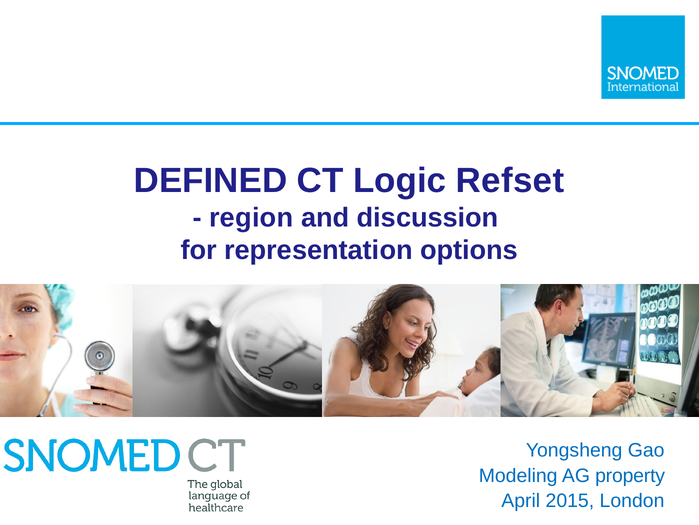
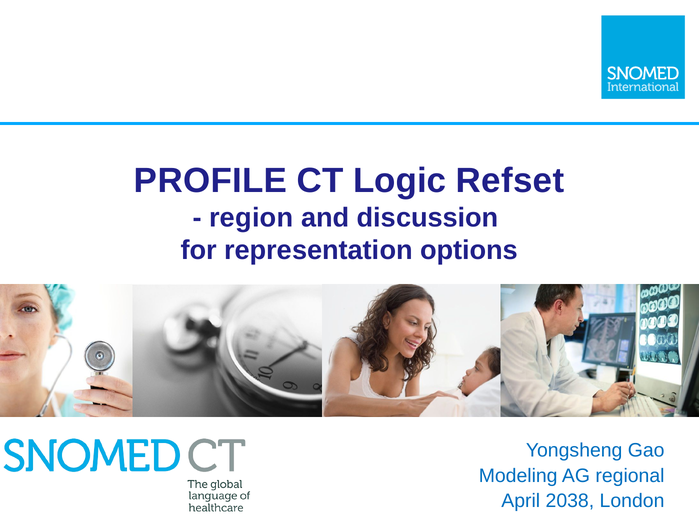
DEFINED: DEFINED -> PROFILE
property: property -> regional
2015: 2015 -> 2038
